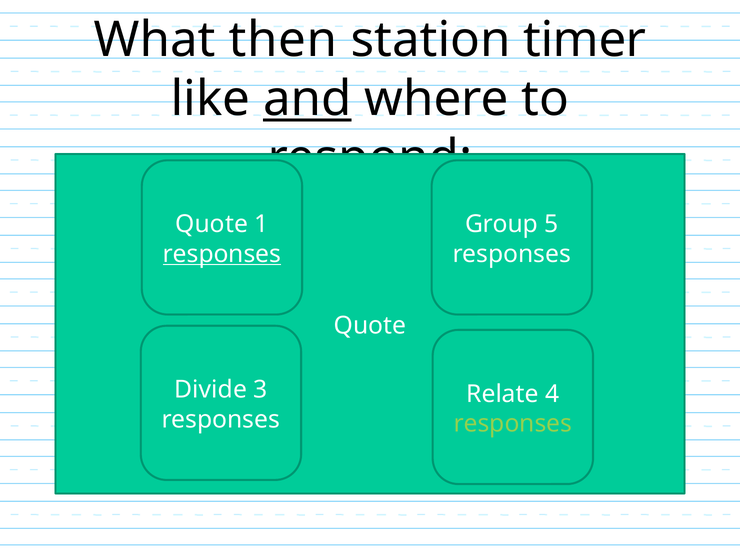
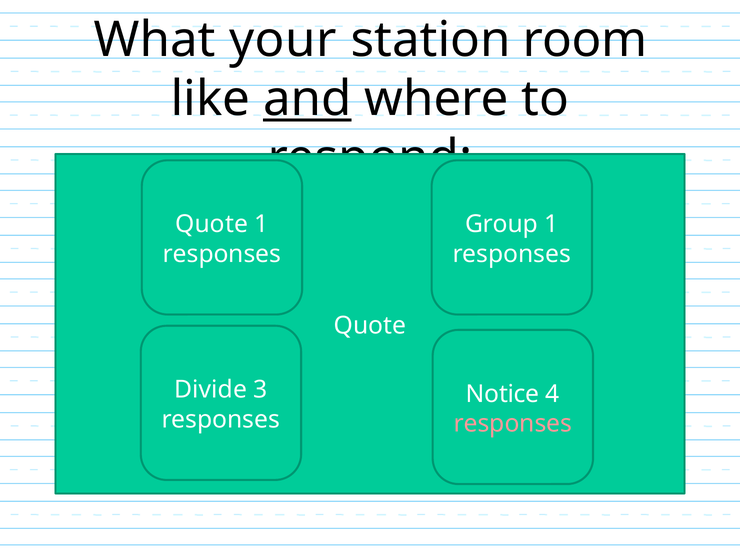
then: then -> your
timer: timer -> room
Group 5: 5 -> 1
responses at (222, 254) underline: present -> none
Relate: Relate -> Notice
responses at (513, 423) colour: light green -> pink
